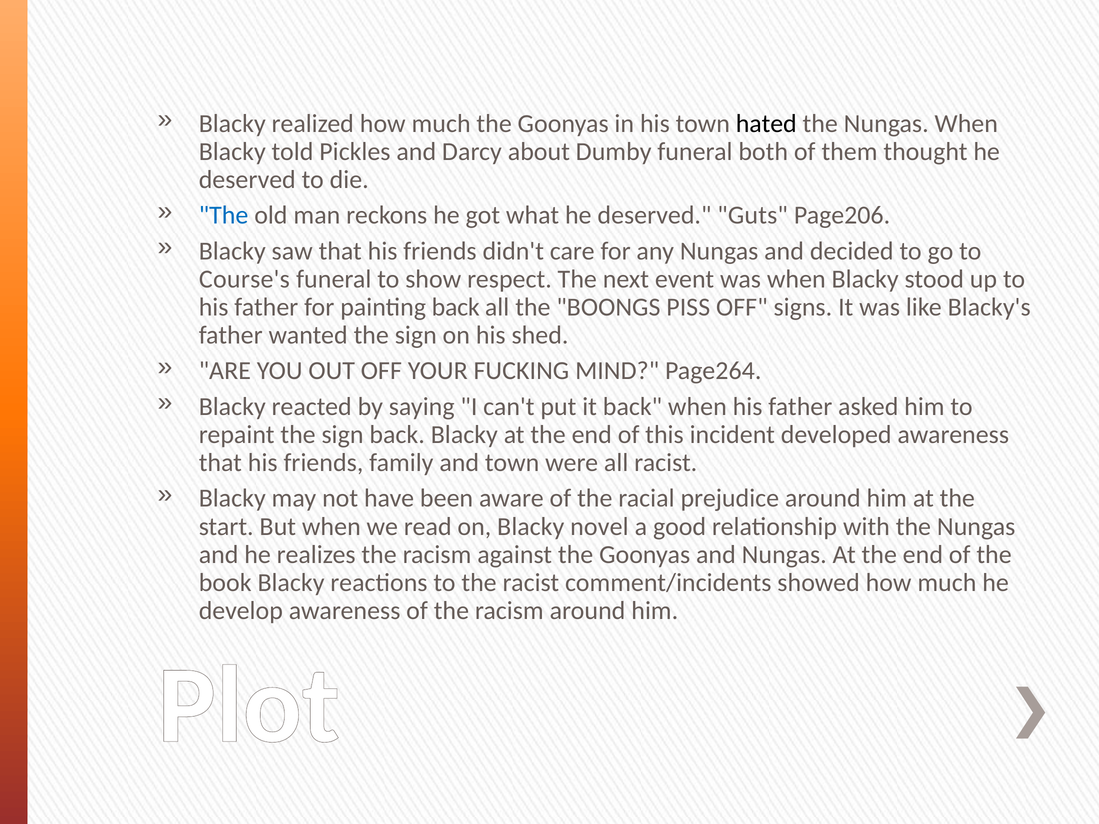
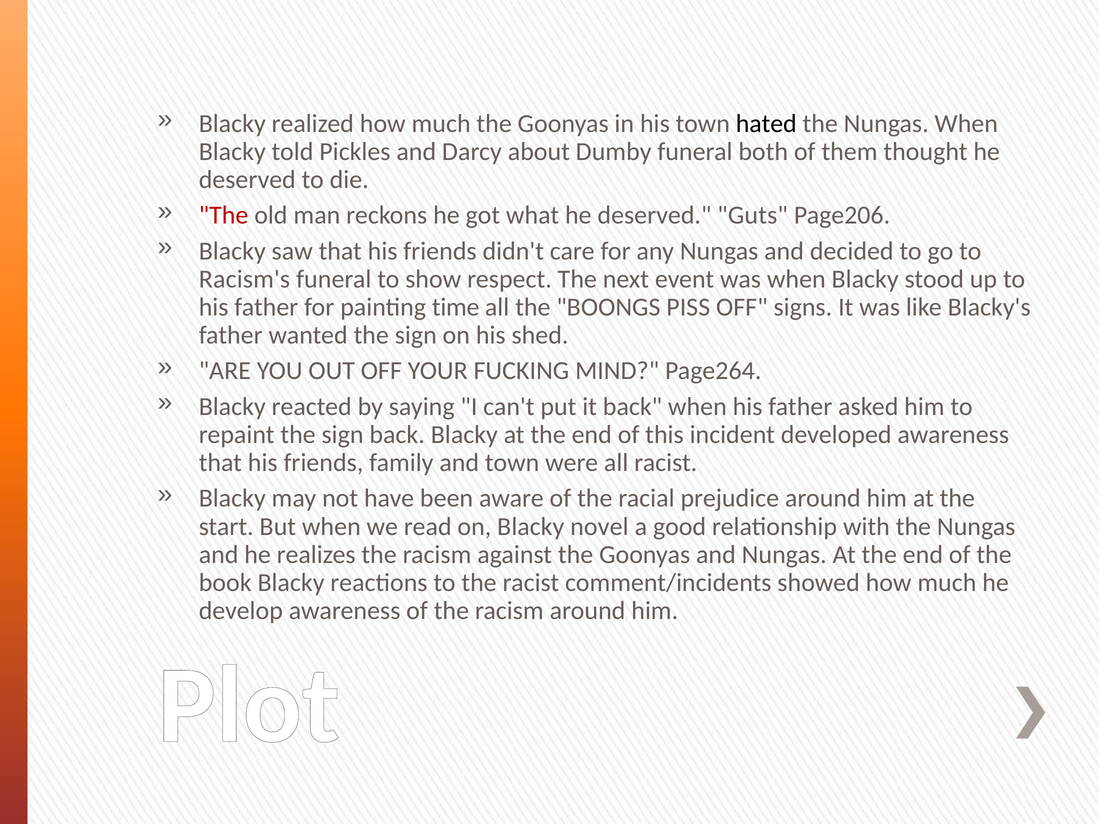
The at (224, 215) colour: blue -> red
Course's: Course's -> Racism's
painting back: back -> time
